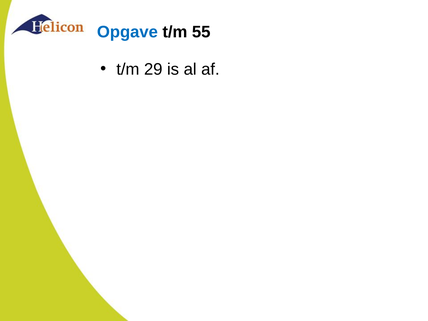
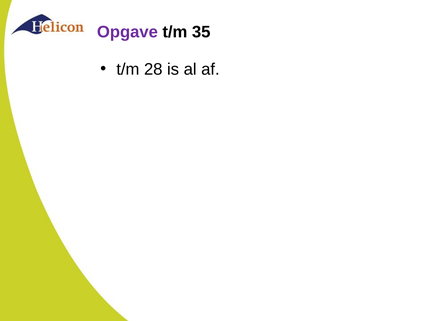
Opgave colour: blue -> purple
55: 55 -> 35
29: 29 -> 28
